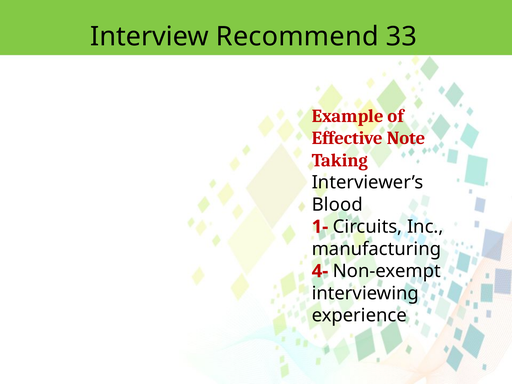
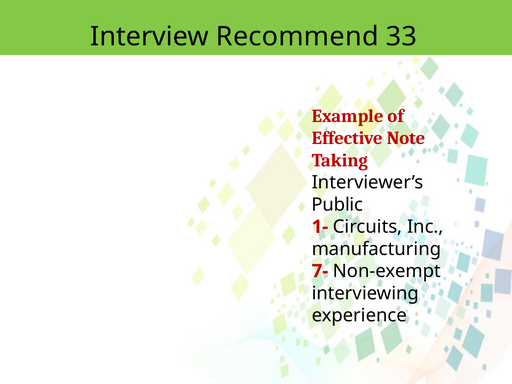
Blood: Blood -> Public
4-: 4- -> 7-
